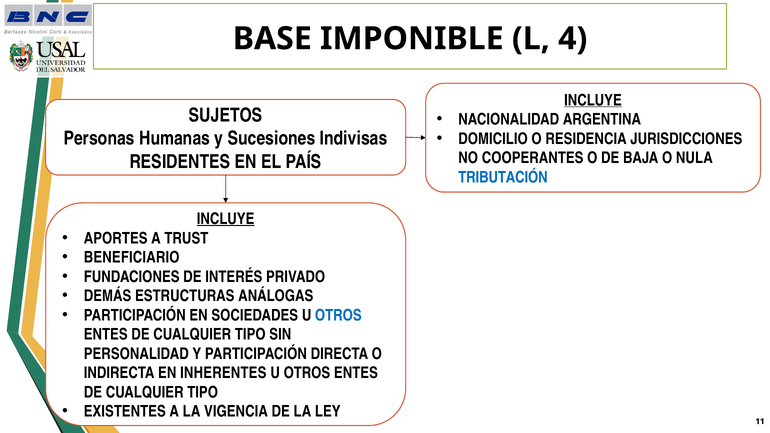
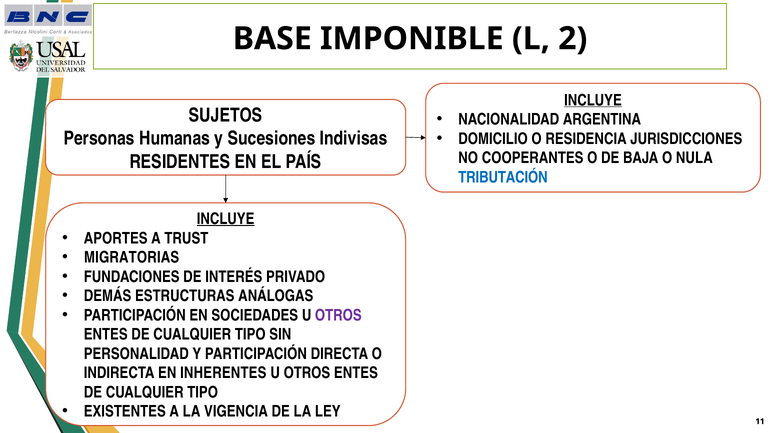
4: 4 -> 2
BENEFICIARIO: BENEFICIARIO -> MIGRATORIAS
OTROS at (338, 315) colour: blue -> purple
